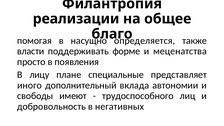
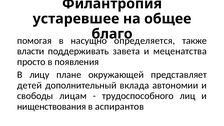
реализации: реализации -> устаревшее
форме: форме -> завета
специальные: специальные -> окружающей
иного: иного -> детей
имеют: имеют -> лицам
добровольность: добровольность -> нищенствования
негативных: негативных -> аспирантов
